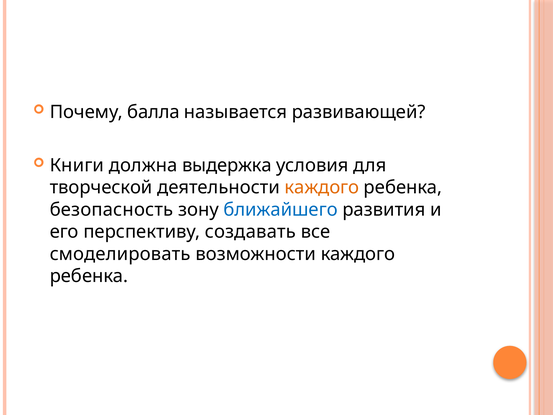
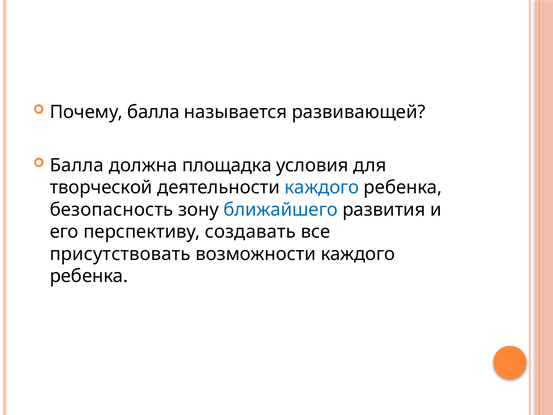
Книги at (77, 165): Книги -> Балла
выдержка: выдержка -> площадка
каждого at (322, 187) colour: orange -> blue
смоделировать: смоделировать -> присутствовать
